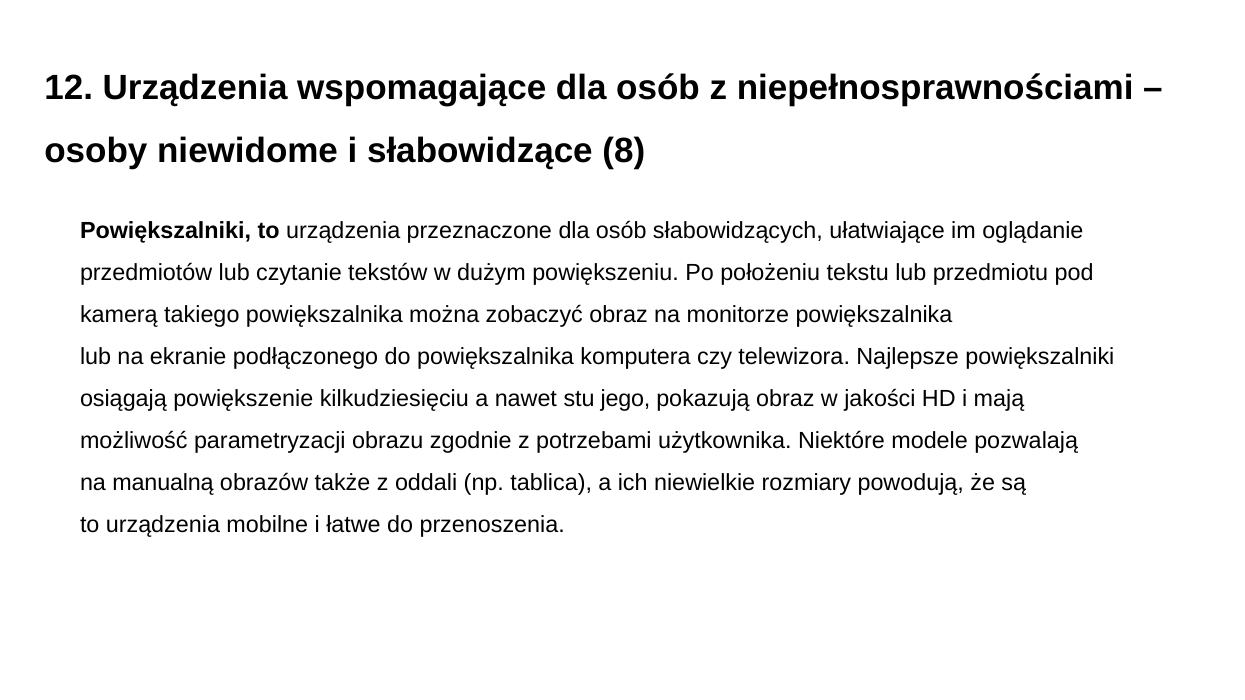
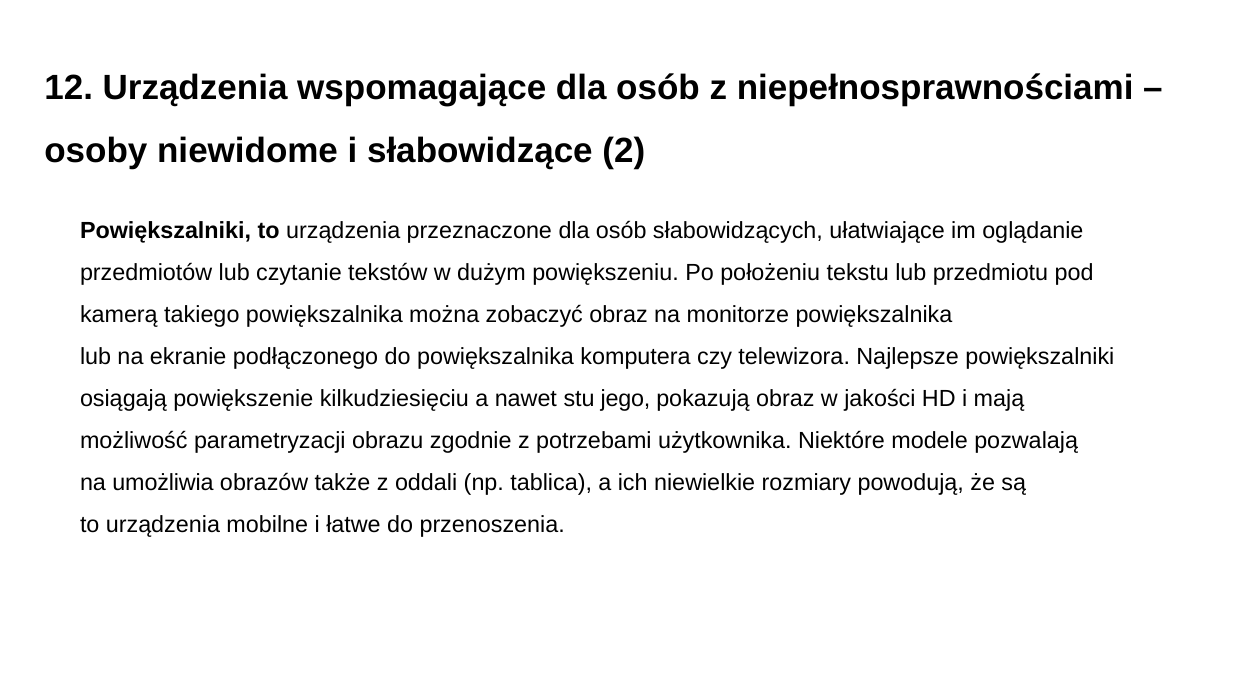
8: 8 -> 2
manualną: manualną -> umożliwia
